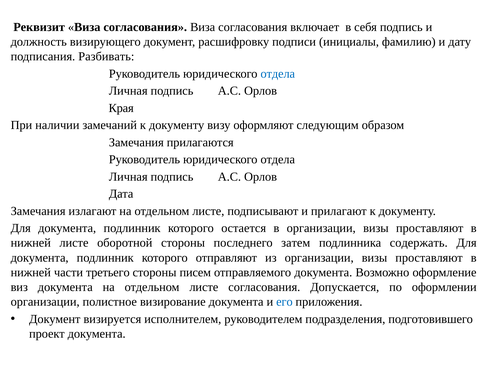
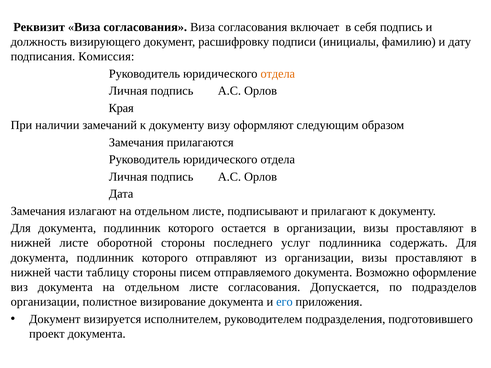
Разбивать: Разбивать -> Комиссия
отдела at (278, 74) colour: blue -> orange
затем: затем -> услуг
третьего: третьего -> таблицу
оформлении: оформлении -> подразделов
